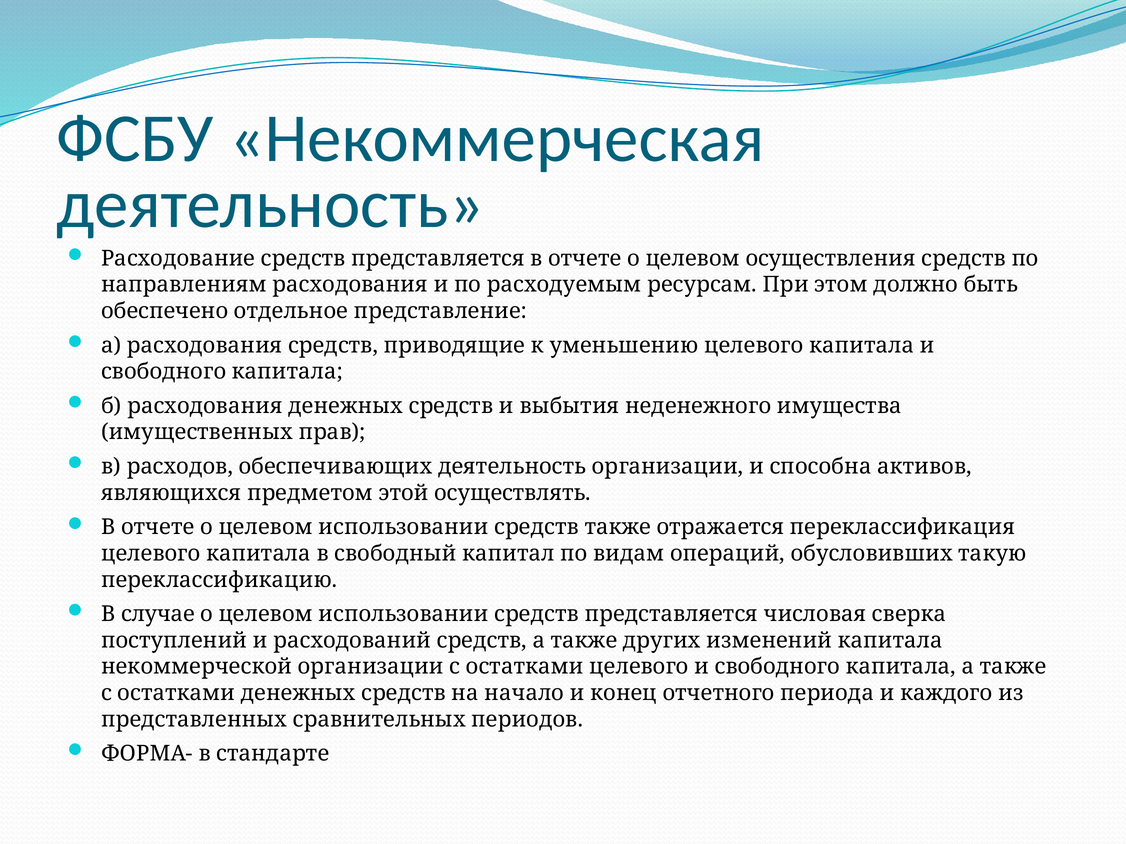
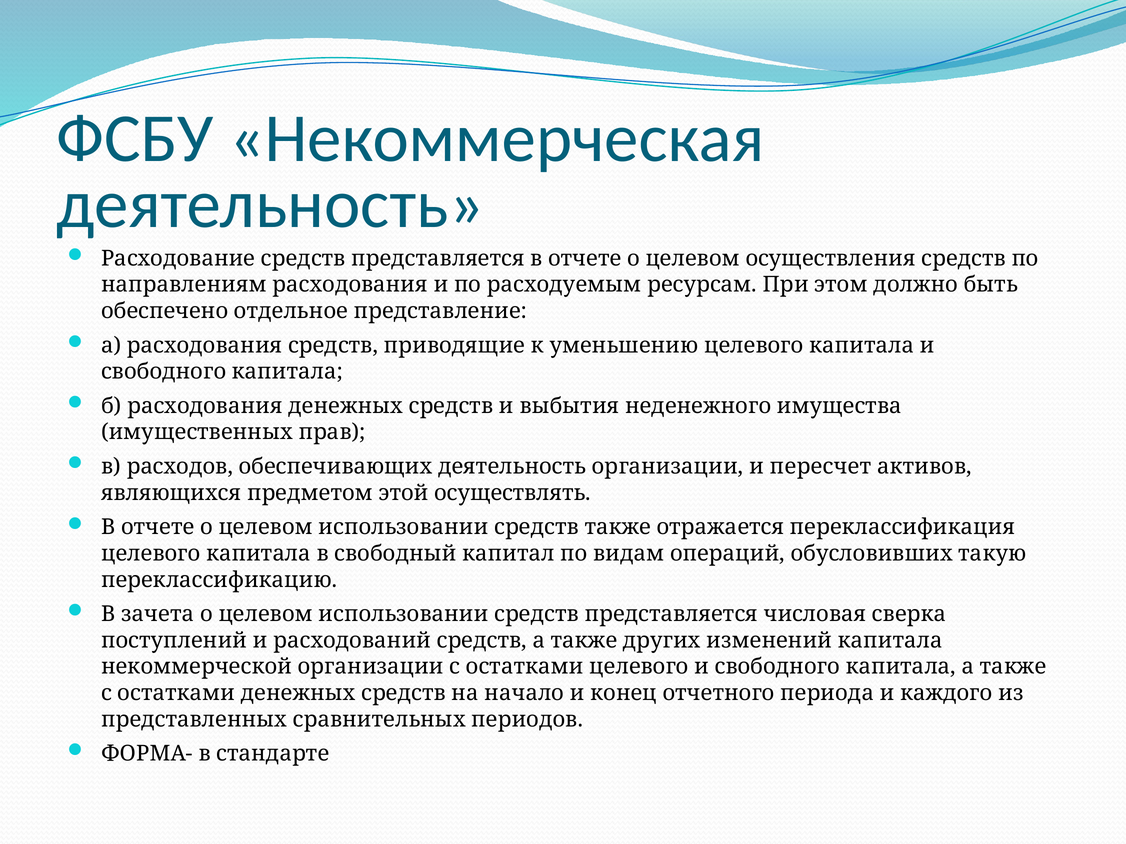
способна: способна -> пересчет
случае: случае -> зачета
